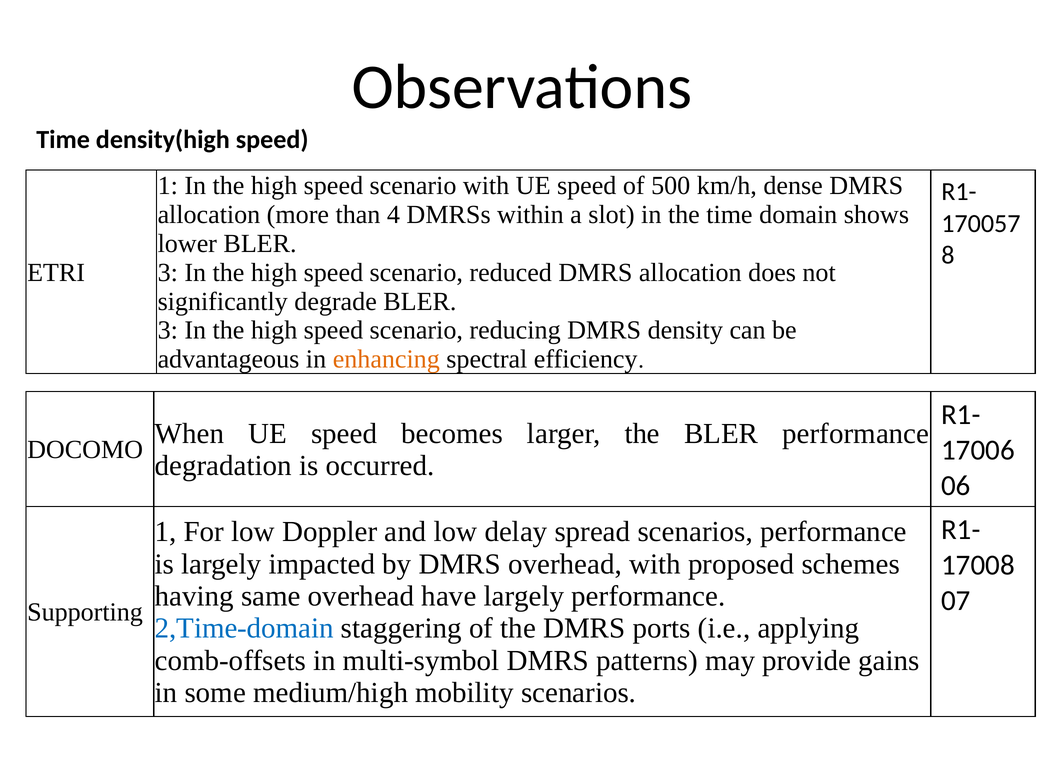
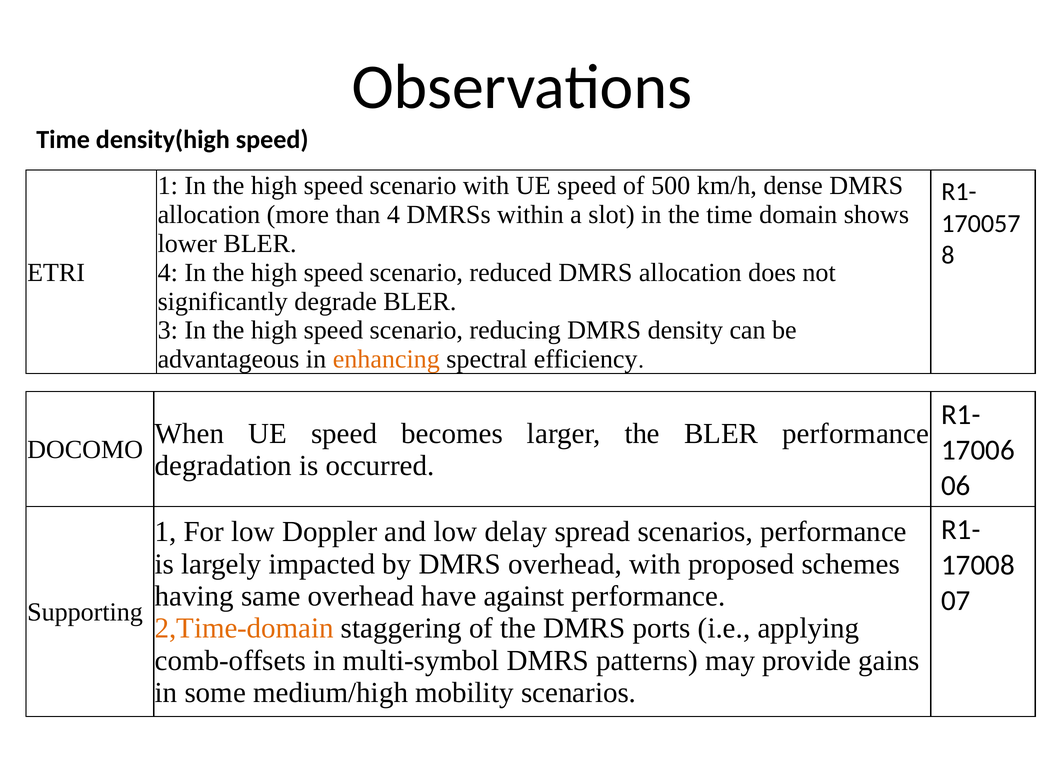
3 at (168, 273): 3 -> 4
have largely: largely -> against
2,Time-domain colour: blue -> orange
